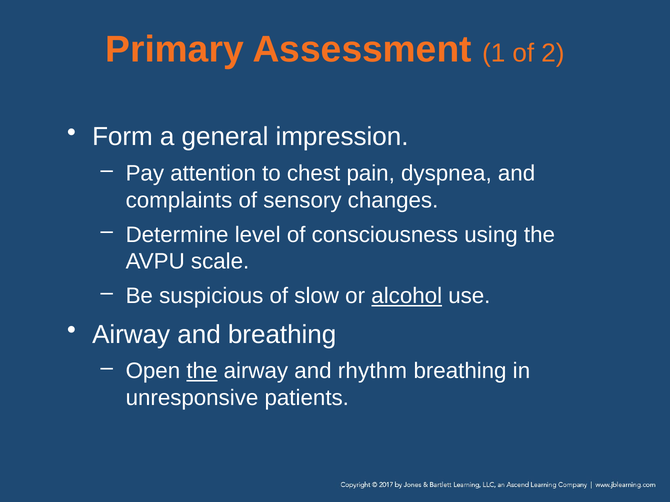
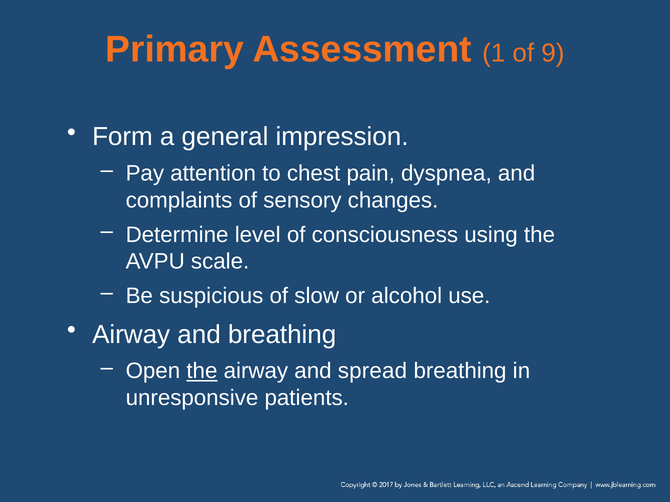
2: 2 -> 9
alcohol underline: present -> none
rhythm: rhythm -> spread
